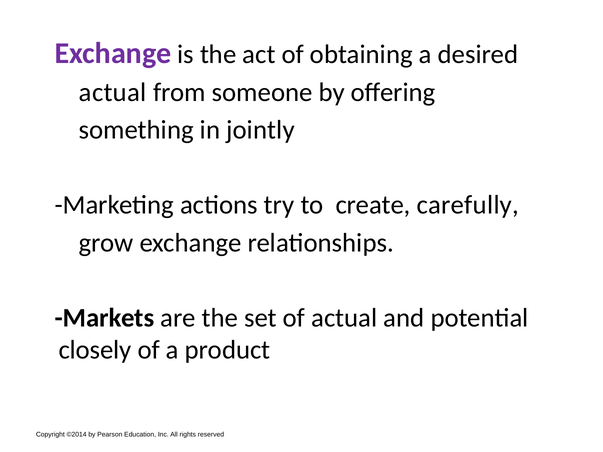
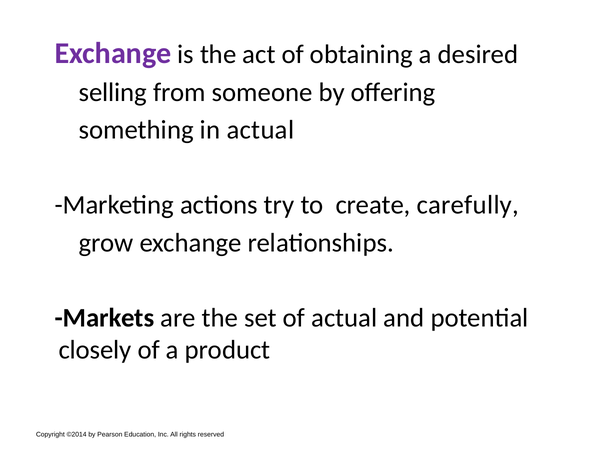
actual at (113, 93): actual -> selling
in jointly: jointly -> actual
